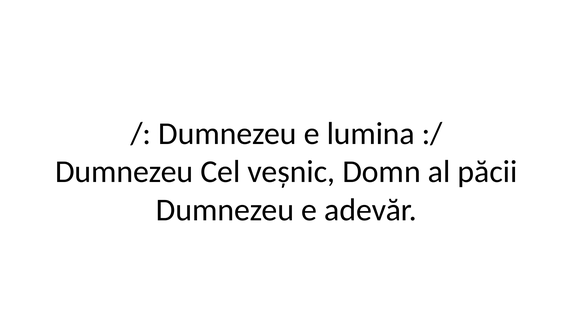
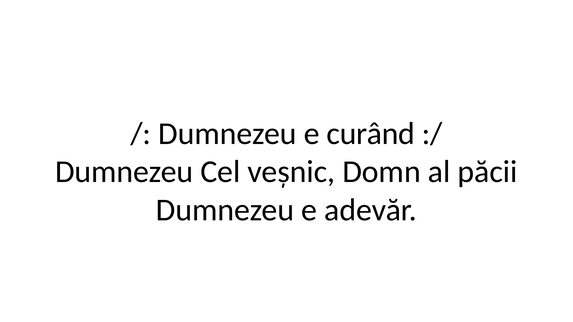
lumina: lumina -> curând
